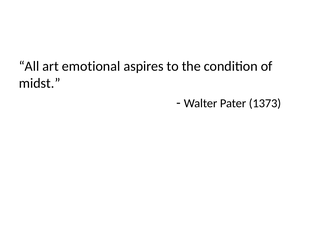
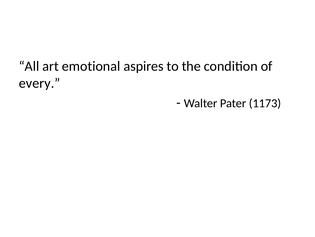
midst: midst -> every
1373: 1373 -> 1173
